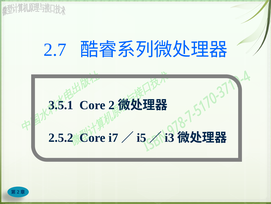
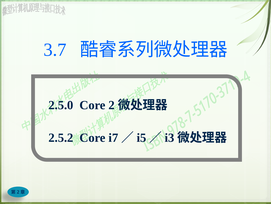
2.7: 2.7 -> 3.7
3.5.1: 3.5.1 -> 2.5.0
